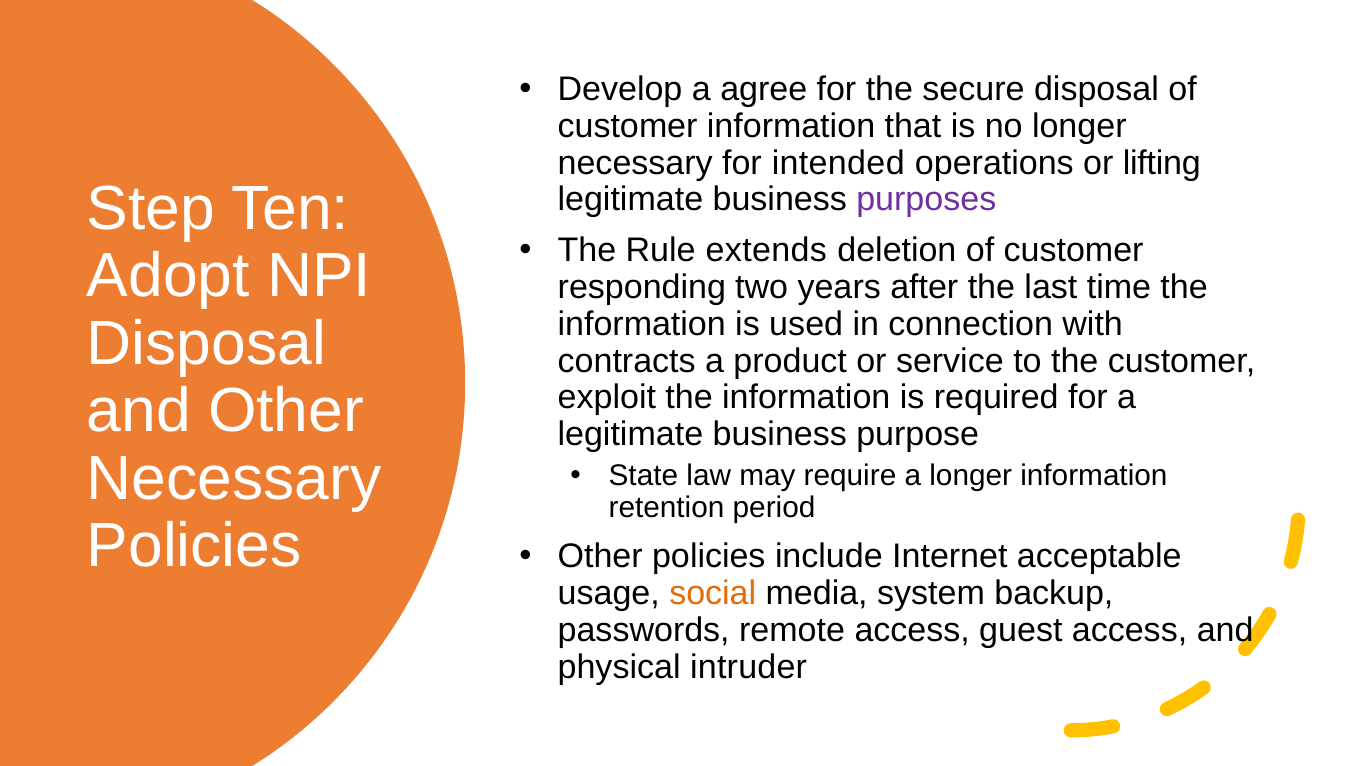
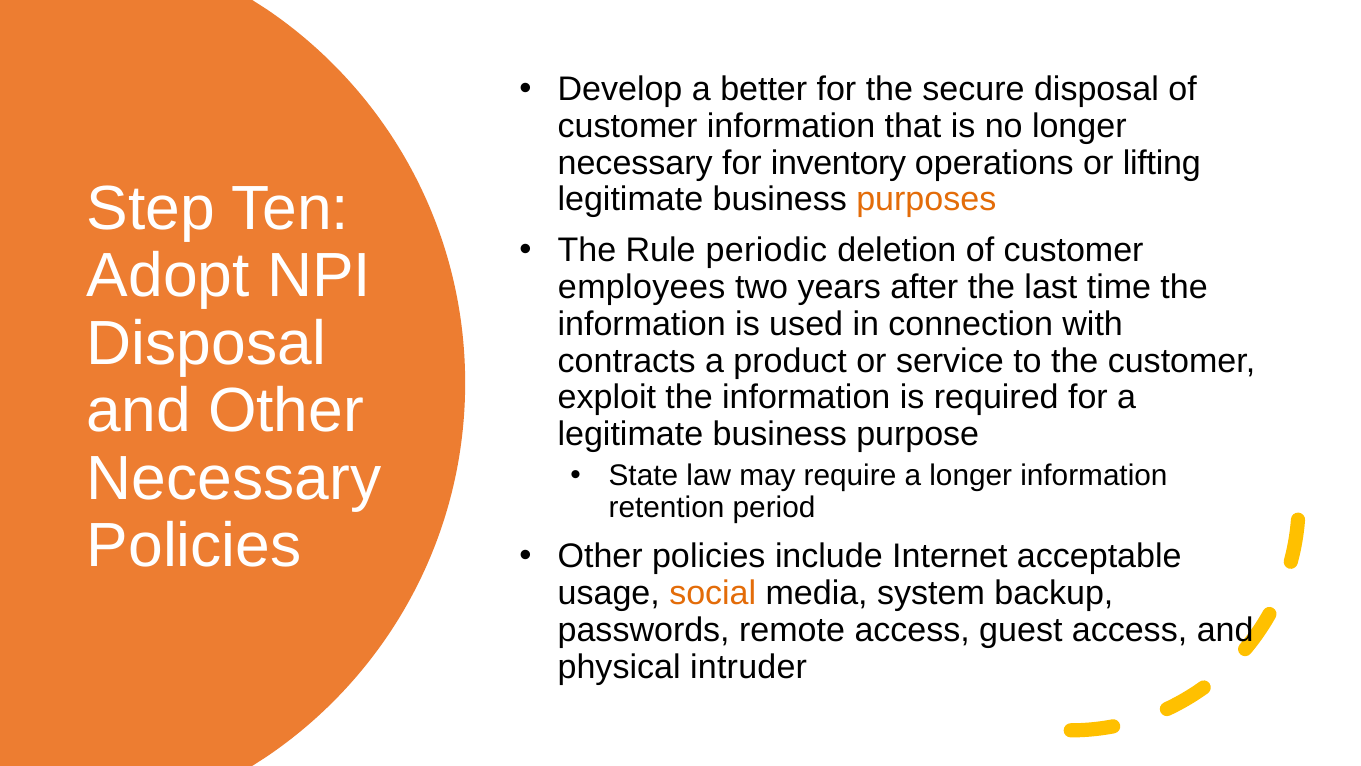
agree: agree -> better
intended: intended -> inventory
purposes colour: purple -> orange
extends: extends -> periodic
responding: responding -> employees
